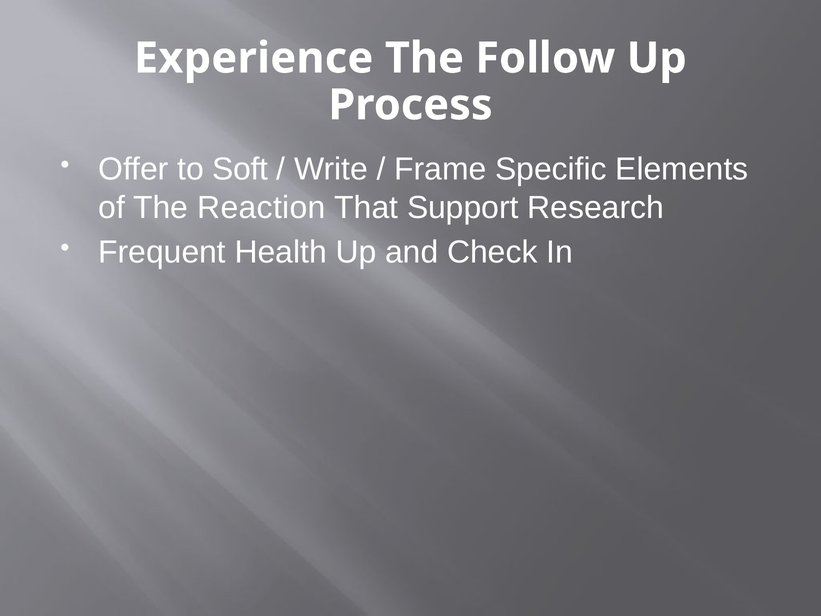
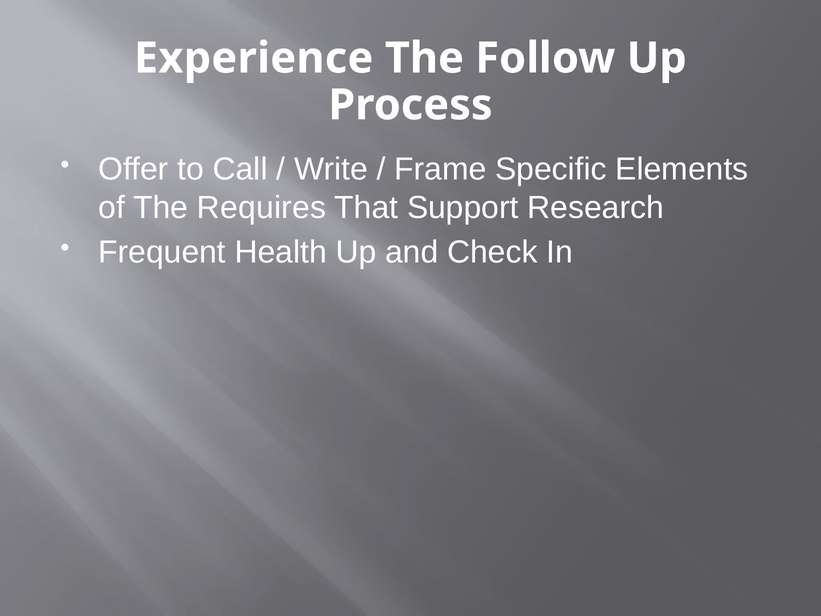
Soft: Soft -> Call
Reaction: Reaction -> Requires
